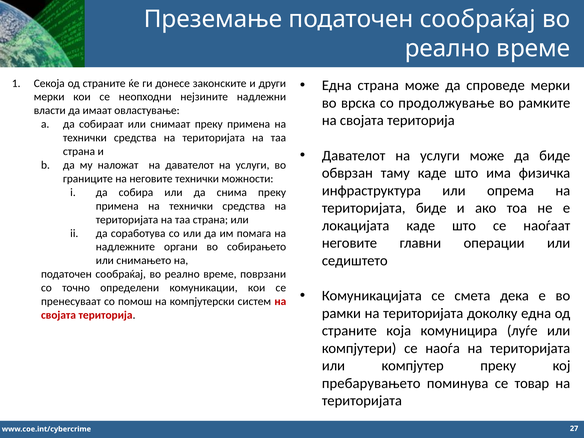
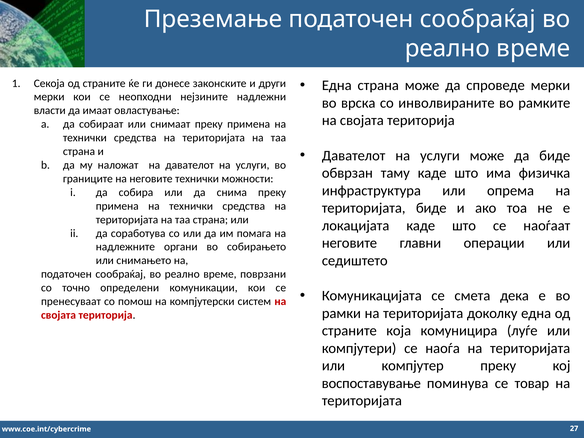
продолжување: продолжување -> инволвираните
пребарувањето: пребарувањето -> воспоставување
